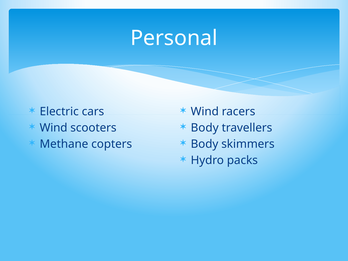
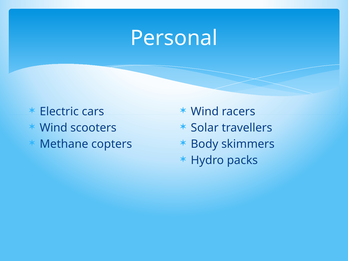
Body at (205, 128): Body -> Solar
